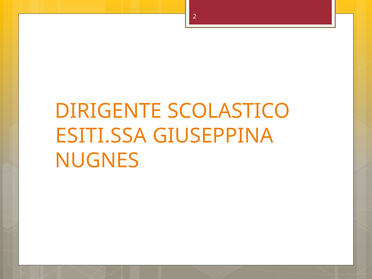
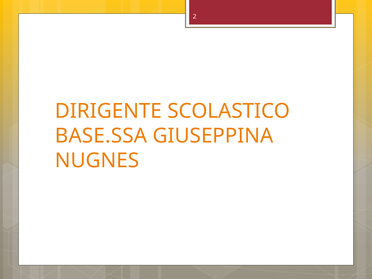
ESITI.SSA: ESITI.SSA -> BASE.SSA
